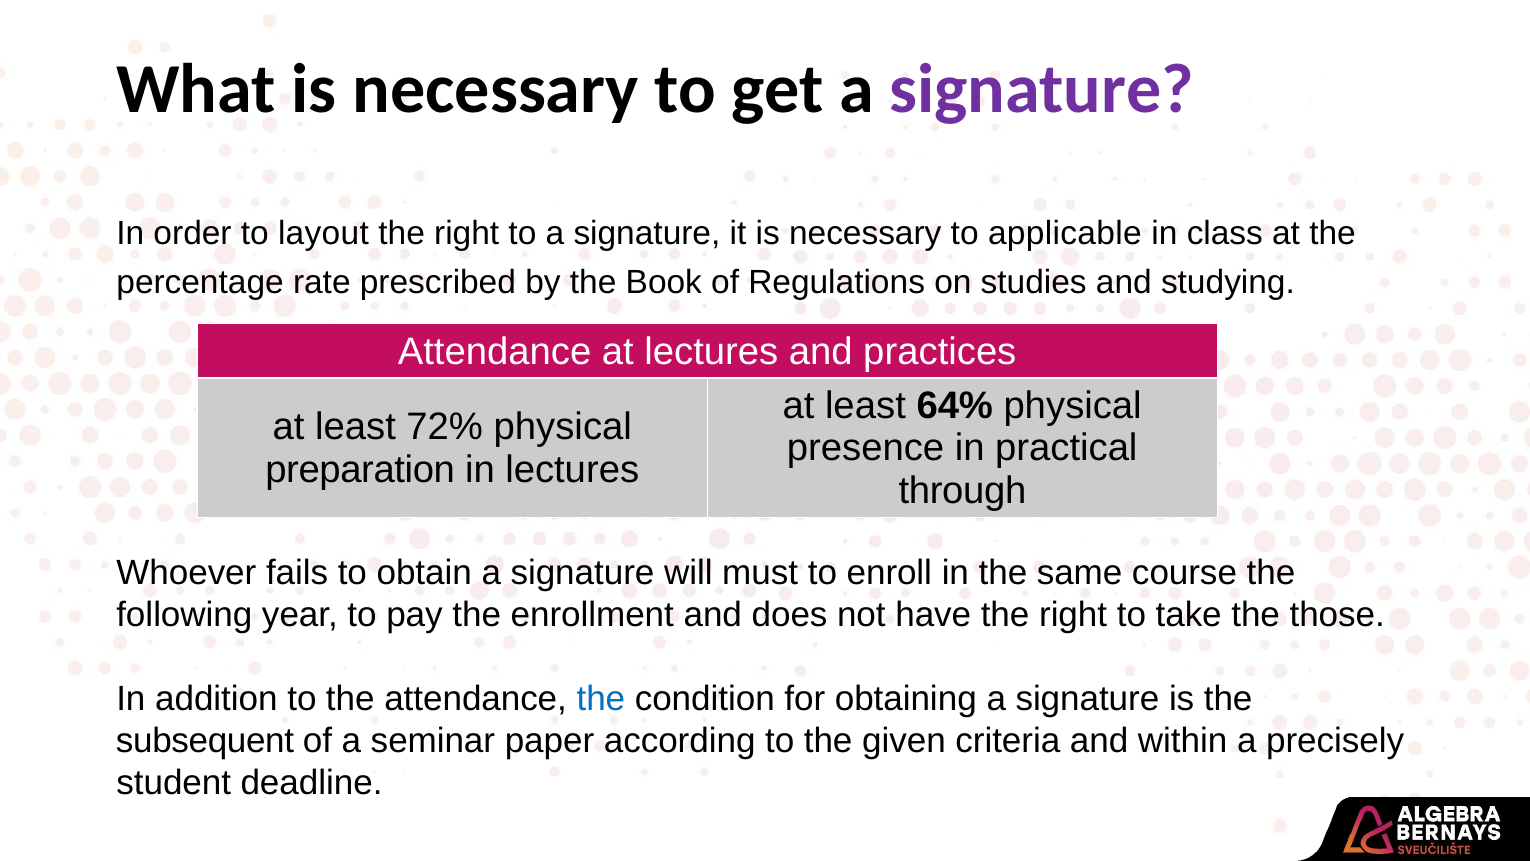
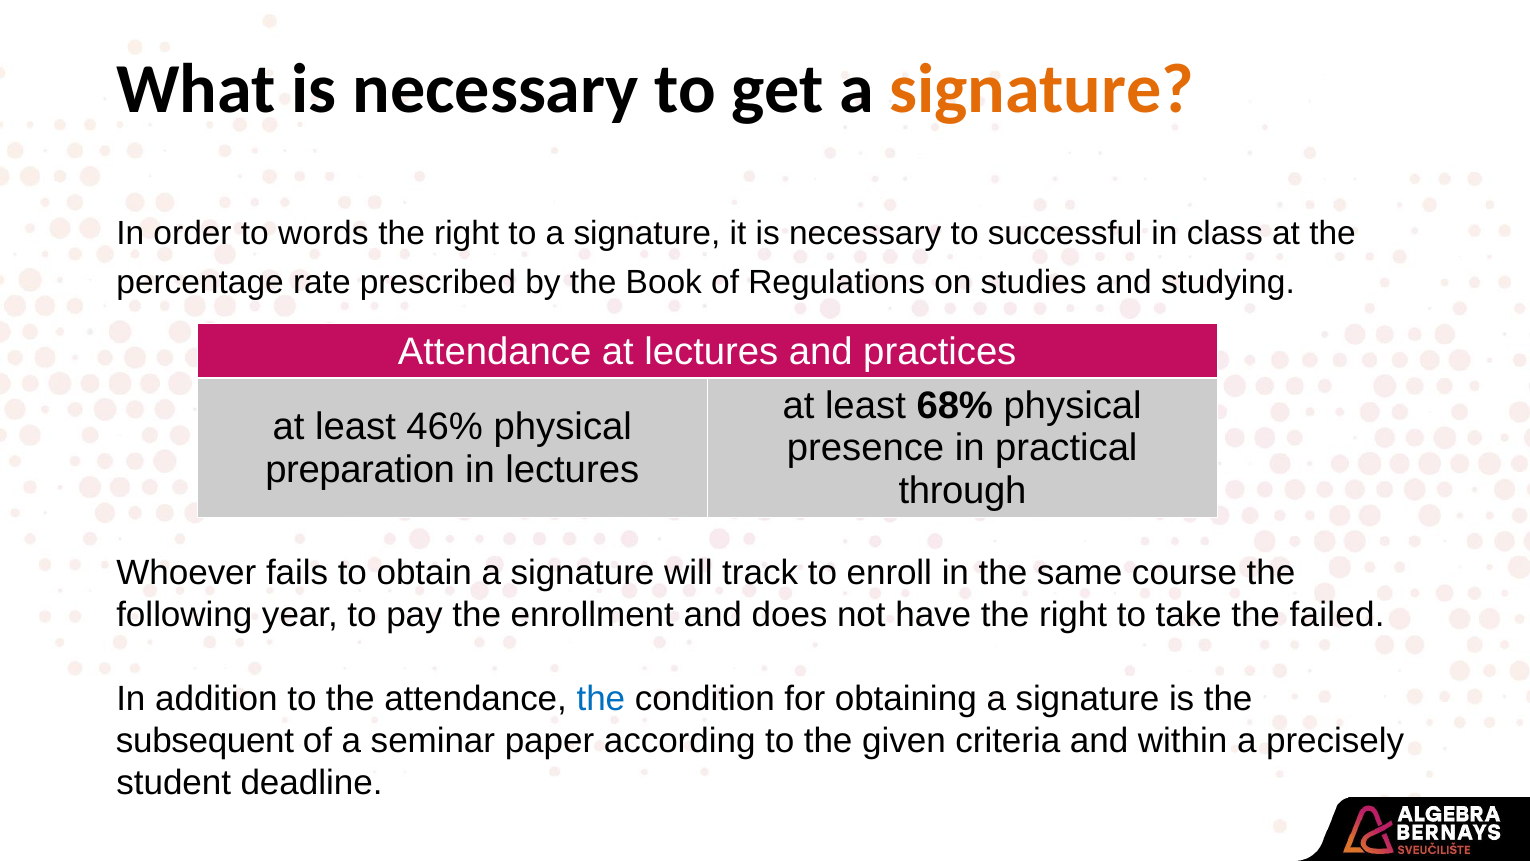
signature at (1042, 89) colour: purple -> orange
layout: layout -> words
applicable: applicable -> successful
64%: 64% -> 68%
72%: 72% -> 46%
must: must -> track
those: those -> failed
